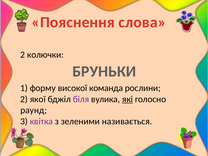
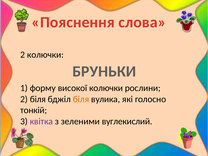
високої команда: команда -> колючки
2 якої: якої -> біля
біля at (81, 99) colour: purple -> orange
які underline: present -> none
раунд: раунд -> тонкій
називається: називається -> вуглекислий
